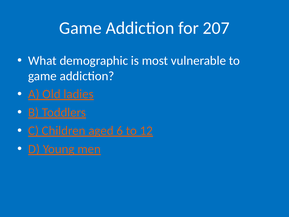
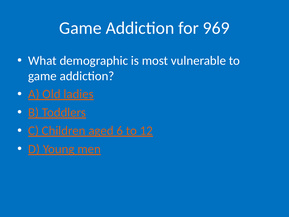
207: 207 -> 969
